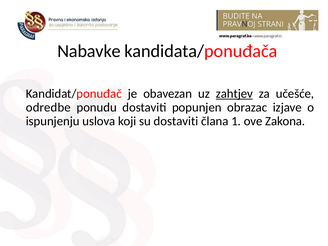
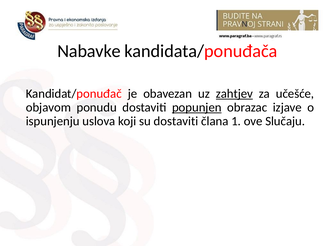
odredbe: odredbe -> objavom
popunjen underline: none -> present
Zakona: Zakona -> Slučaju
